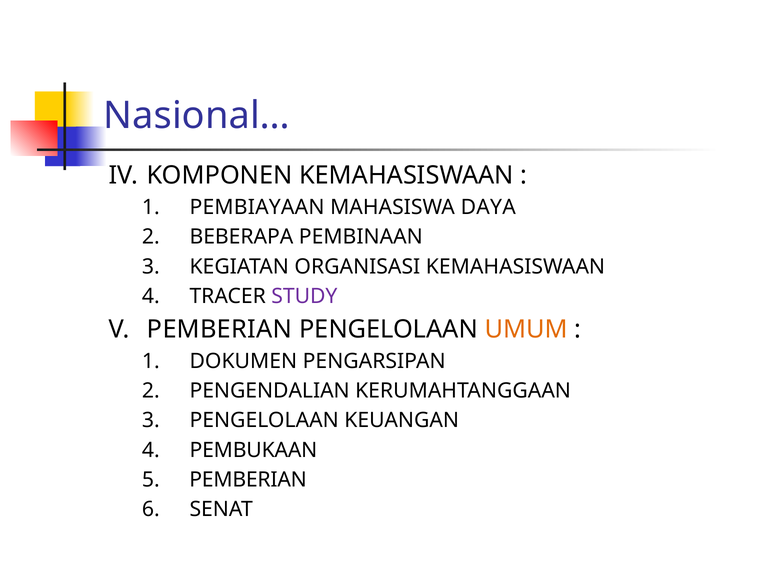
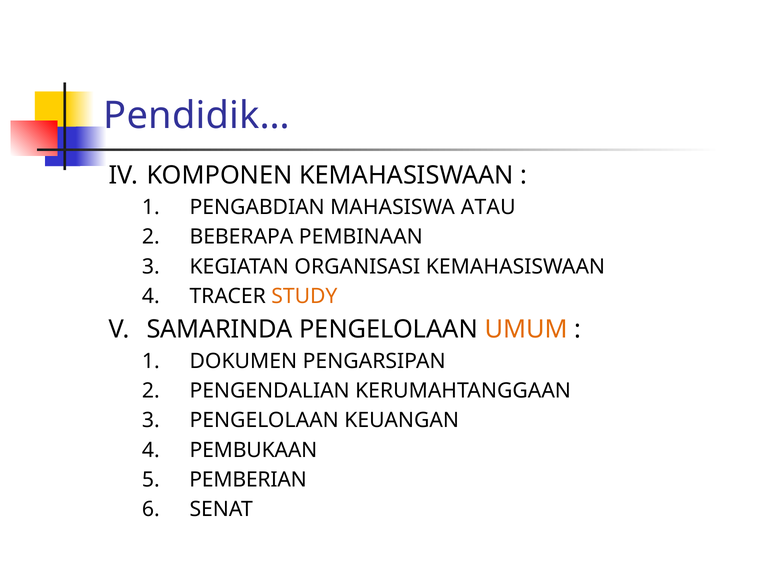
Nasional…: Nasional… -> Pendidik…
PEMBIAYAAN: PEMBIAYAAN -> PENGABDIAN
DAYA: DAYA -> ATAU
STUDY colour: purple -> orange
PEMBERIAN at (219, 329): PEMBERIAN -> SAMARINDA
